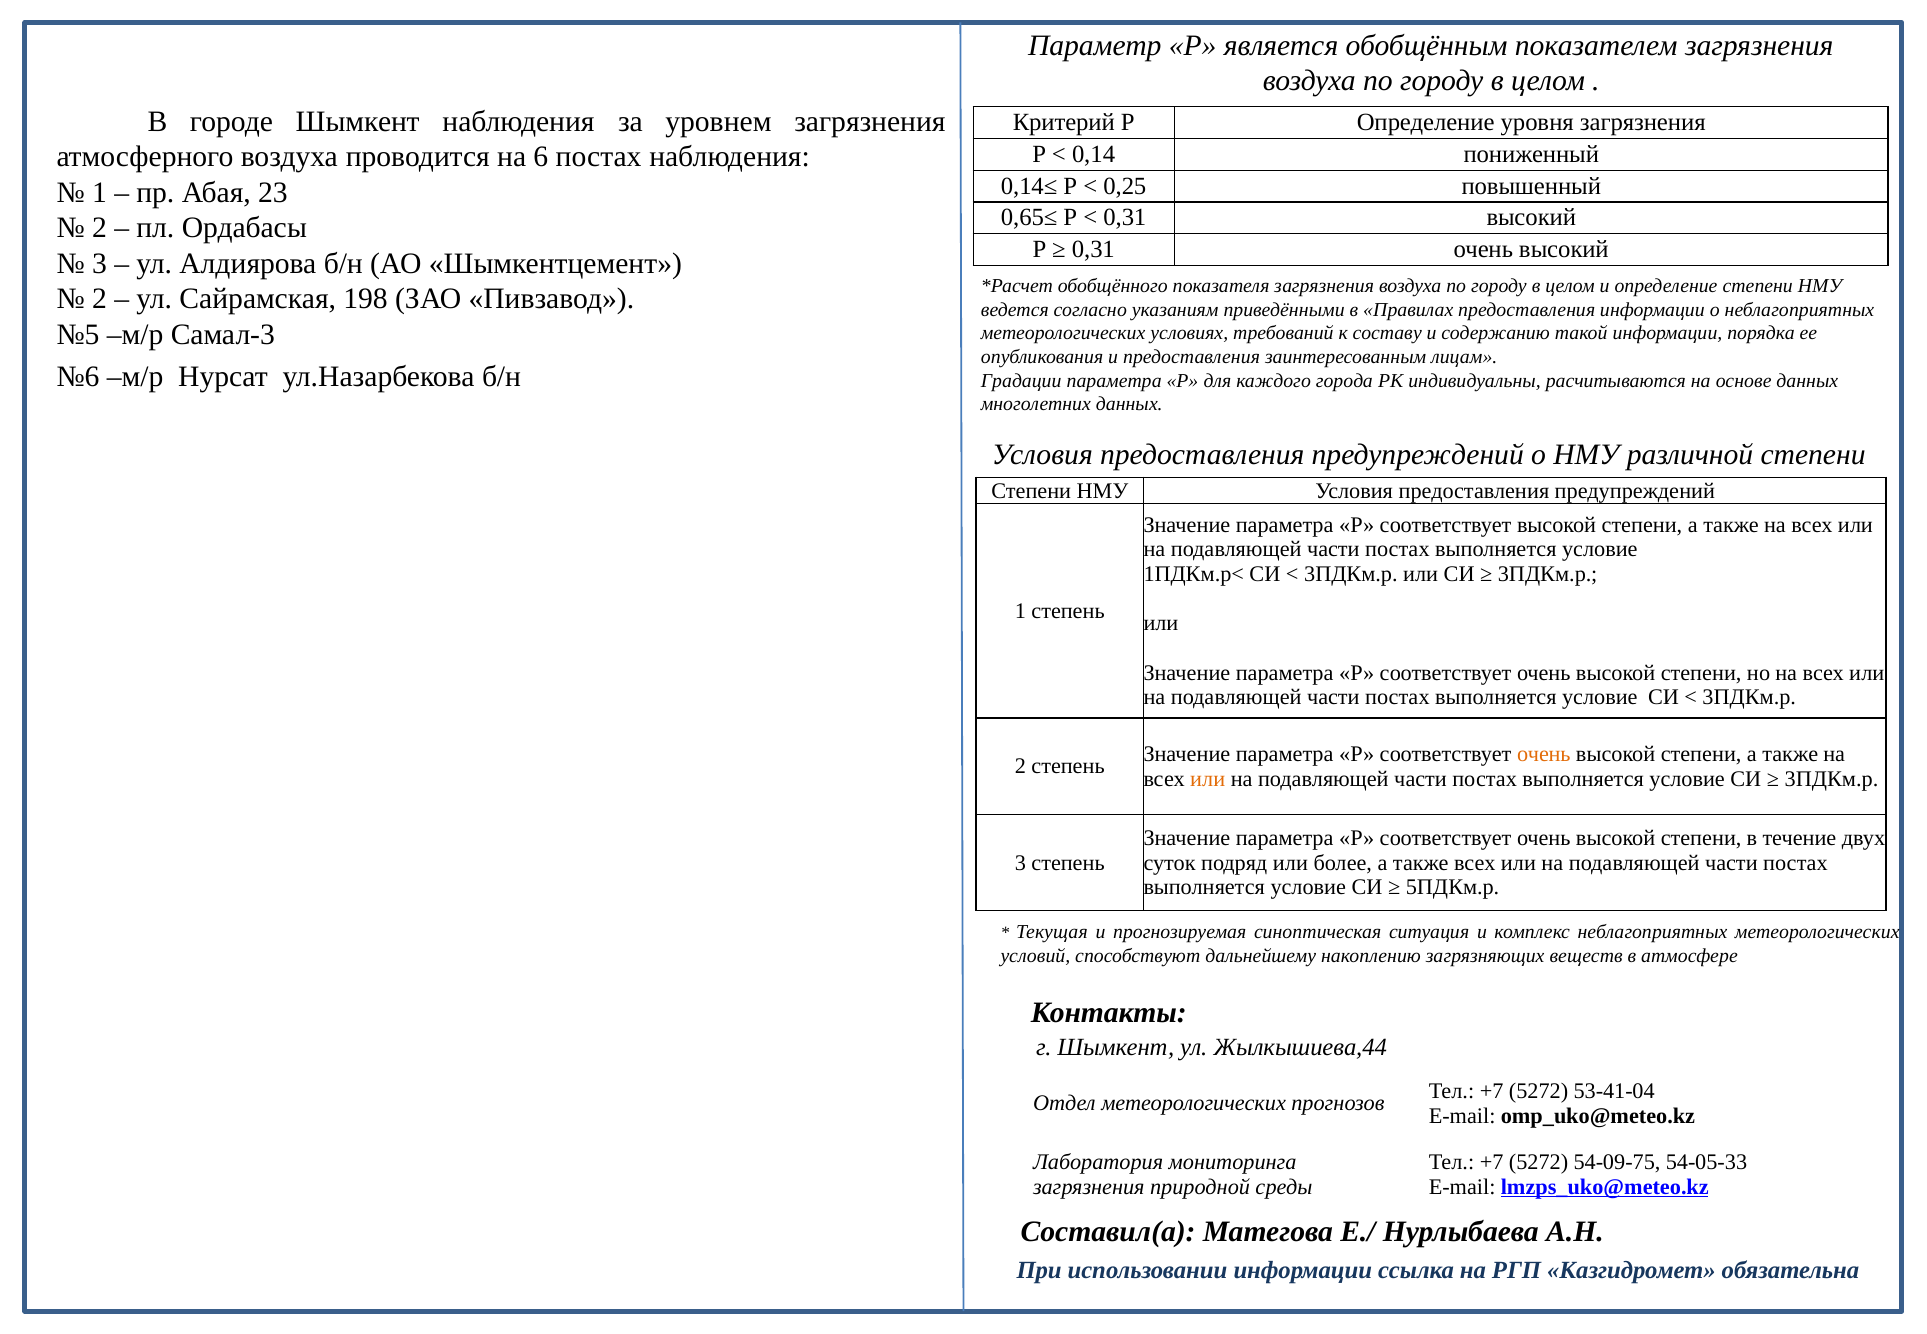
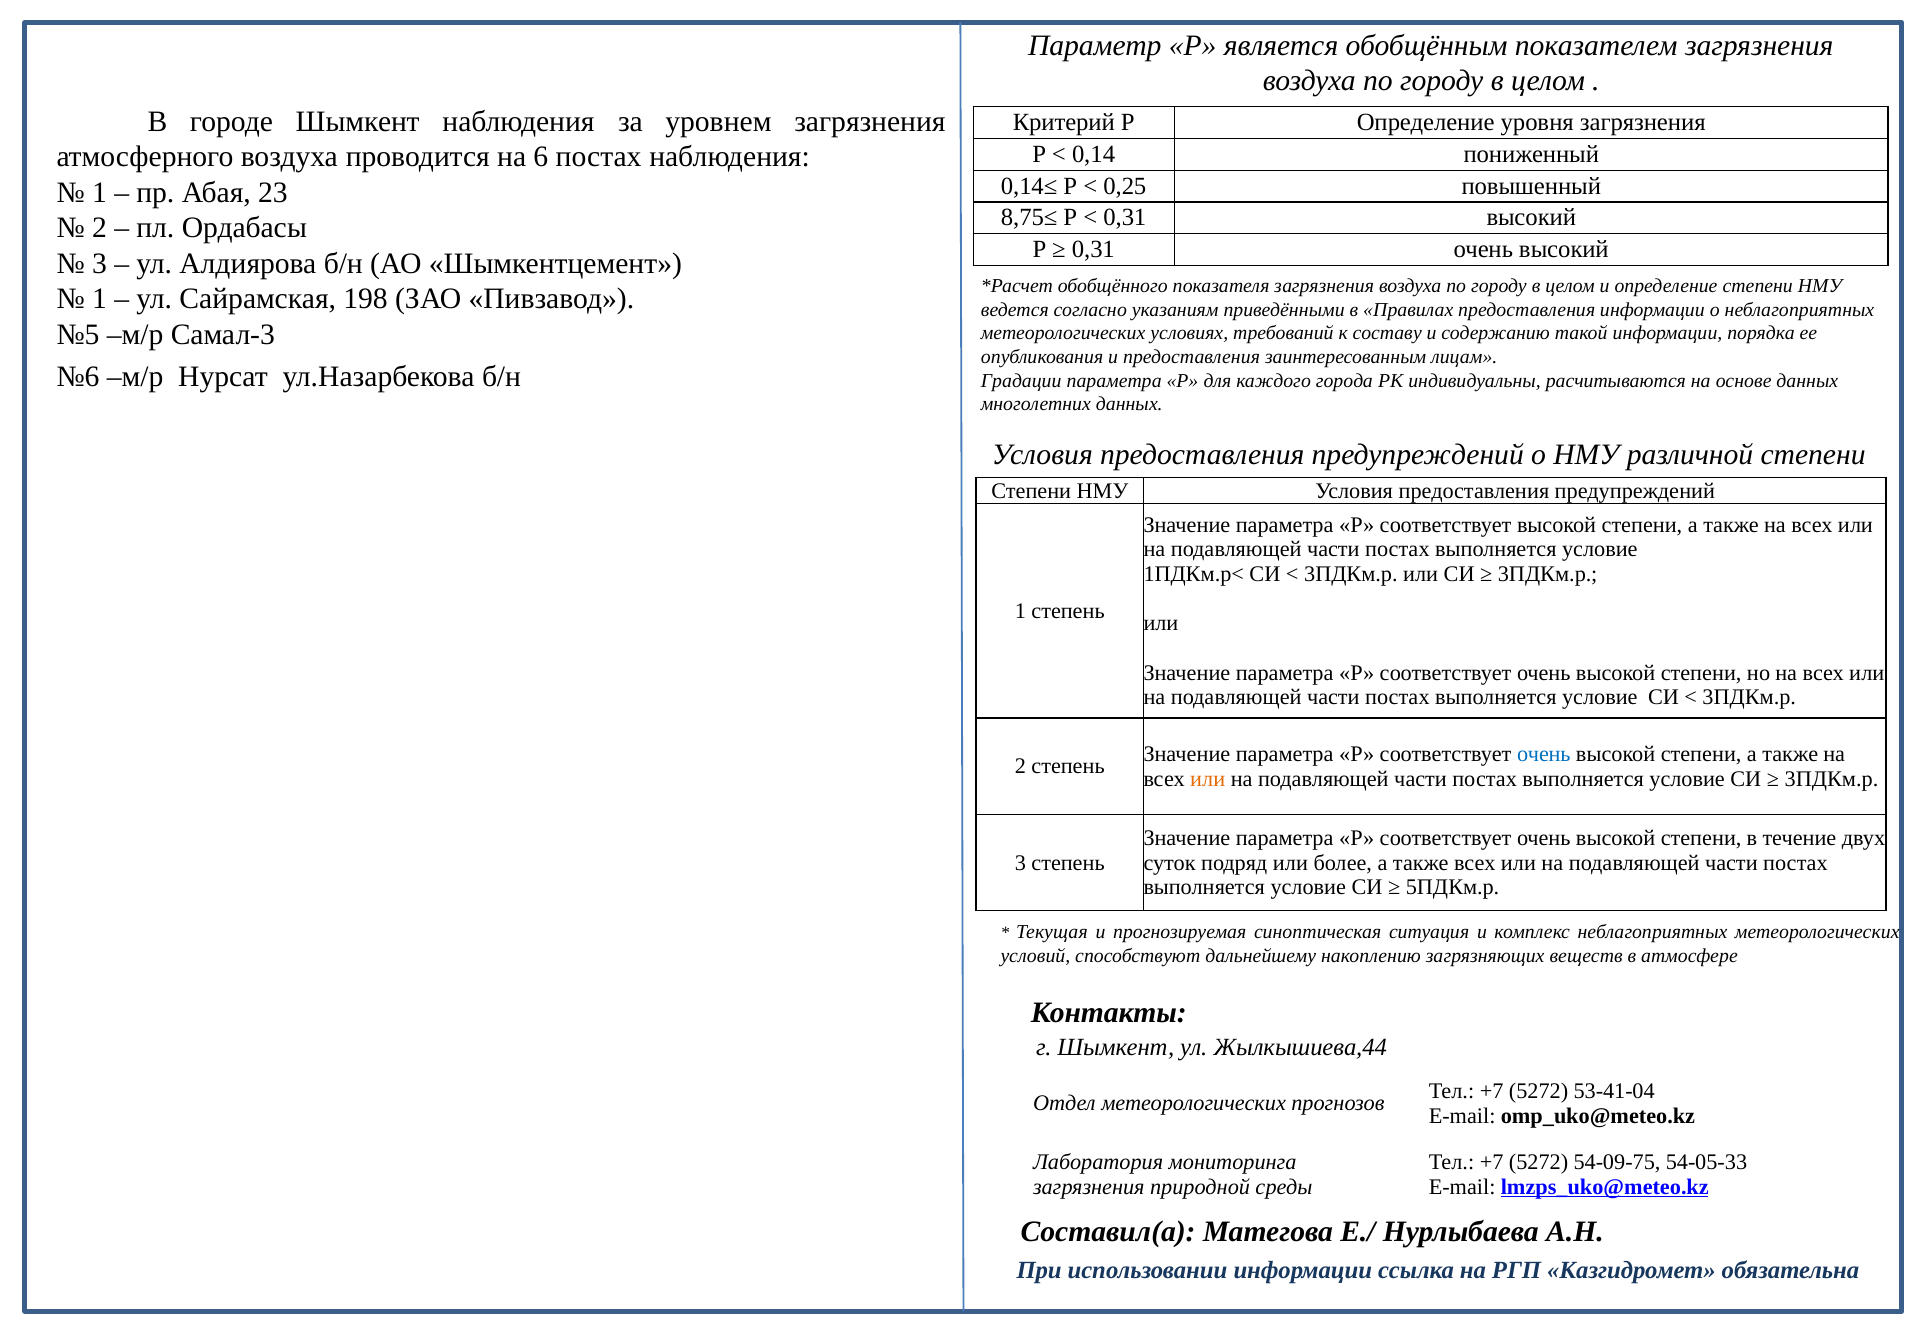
0,65≤: 0,65≤ -> 8,75≤
2 at (99, 299): 2 -> 1
очень at (1544, 754) colour: orange -> blue
